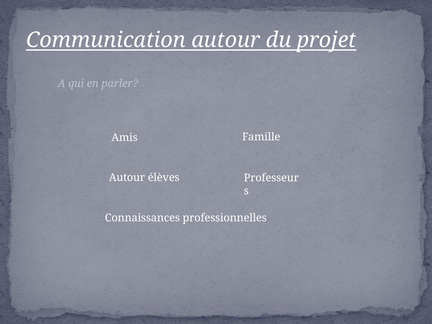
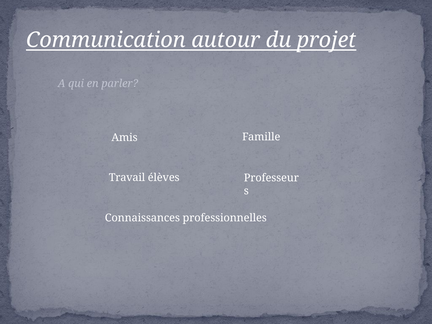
Autour at (127, 178): Autour -> Travail
